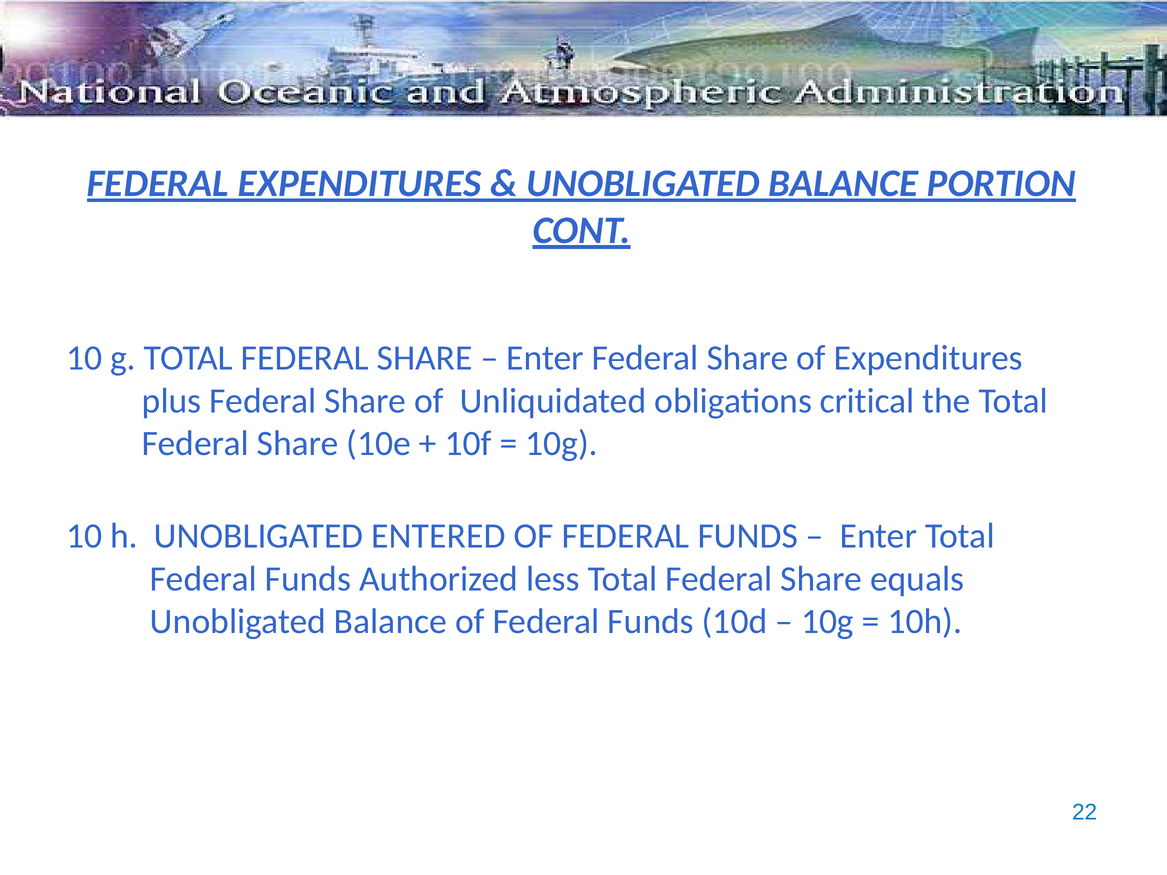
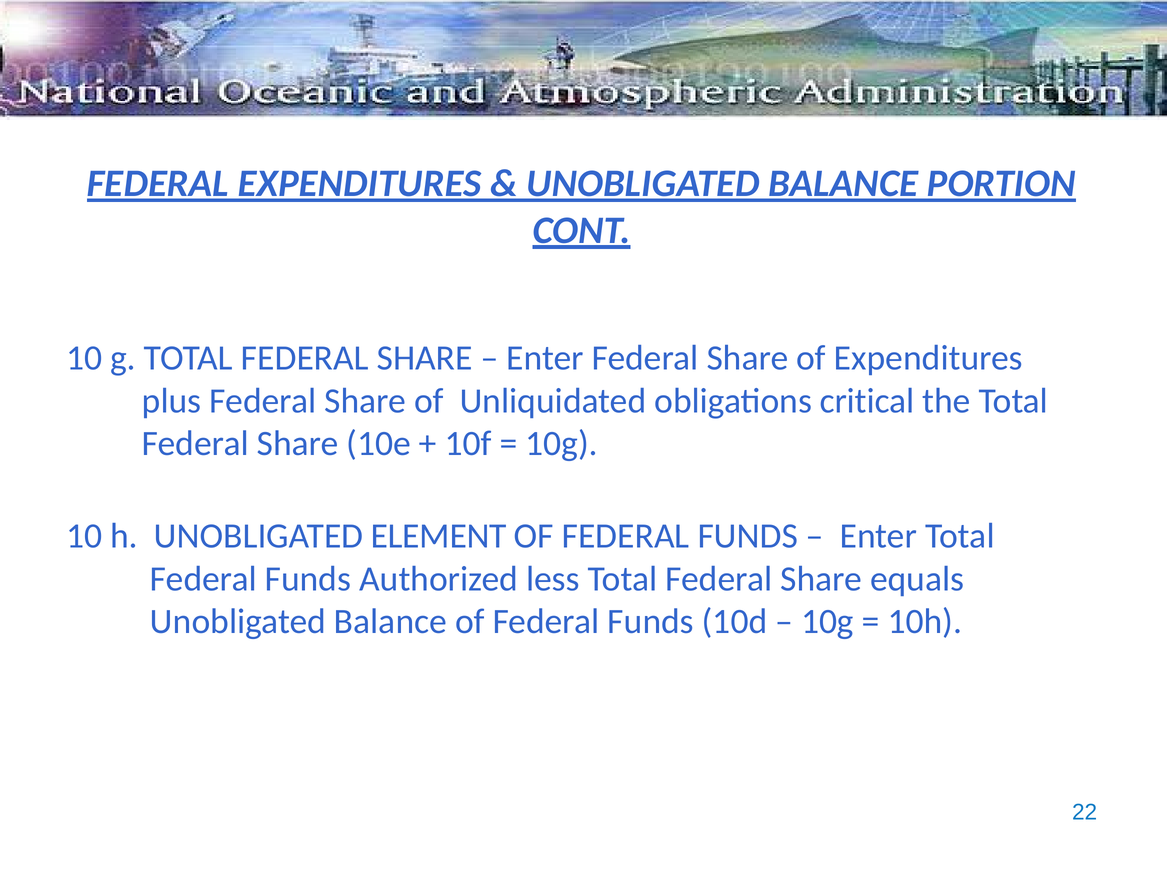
ENTERED: ENTERED -> ELEMENT
